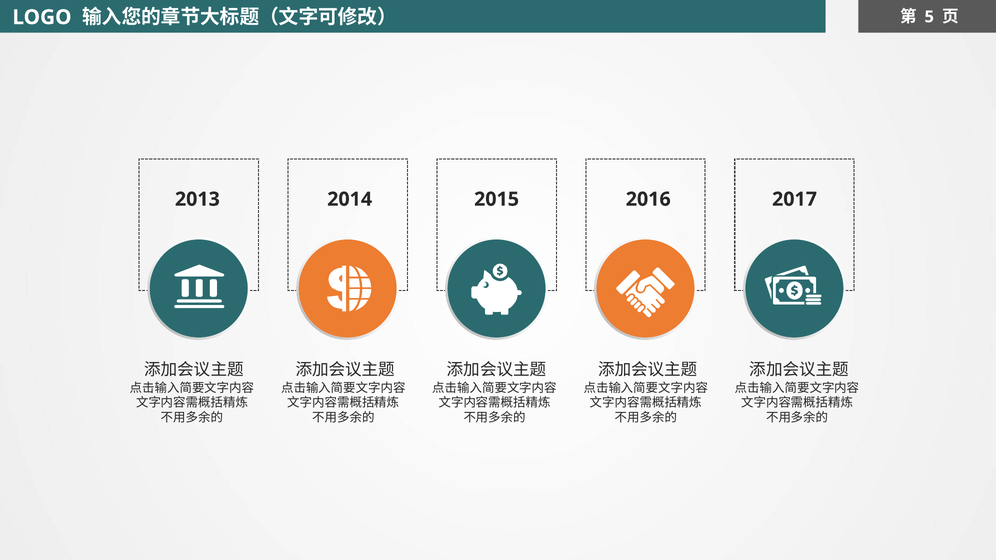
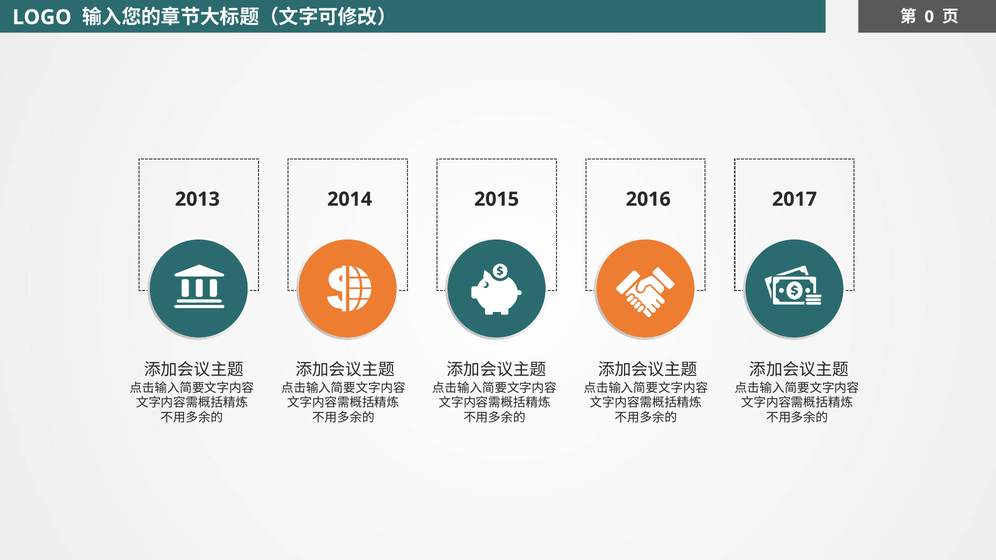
5: 5 -> 0
